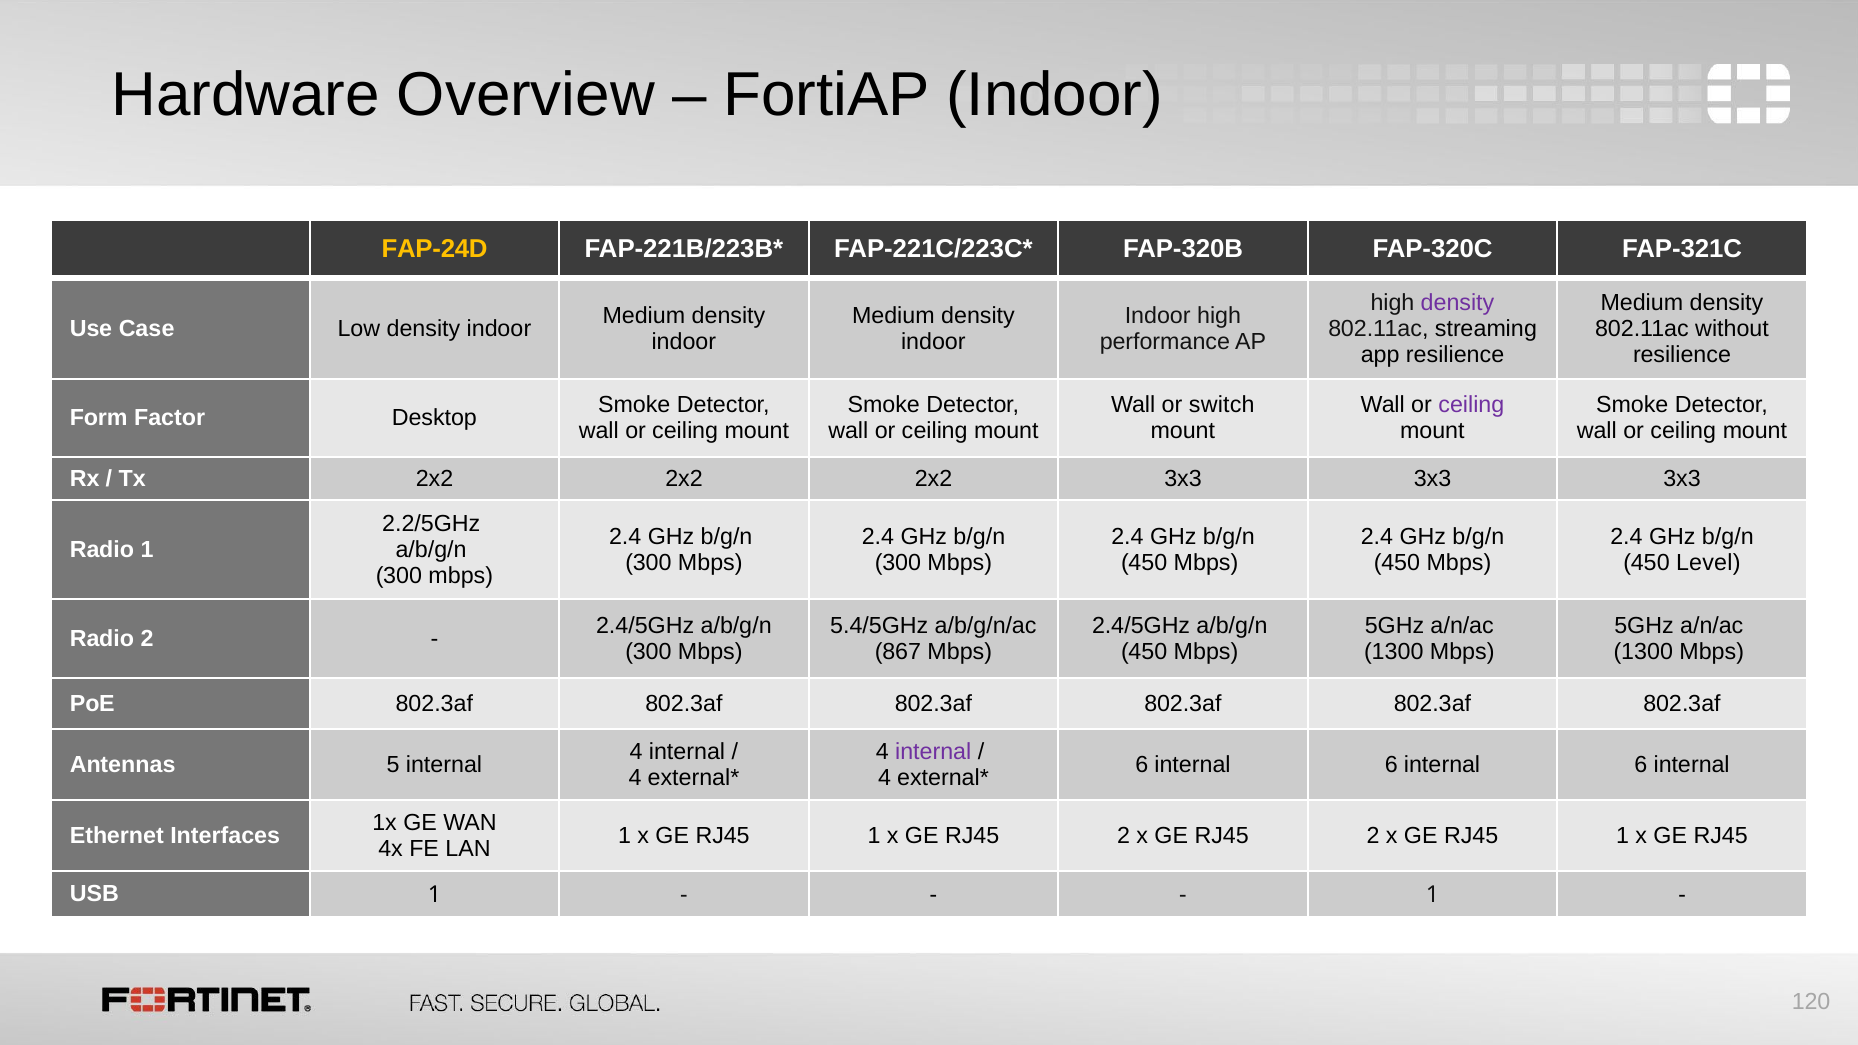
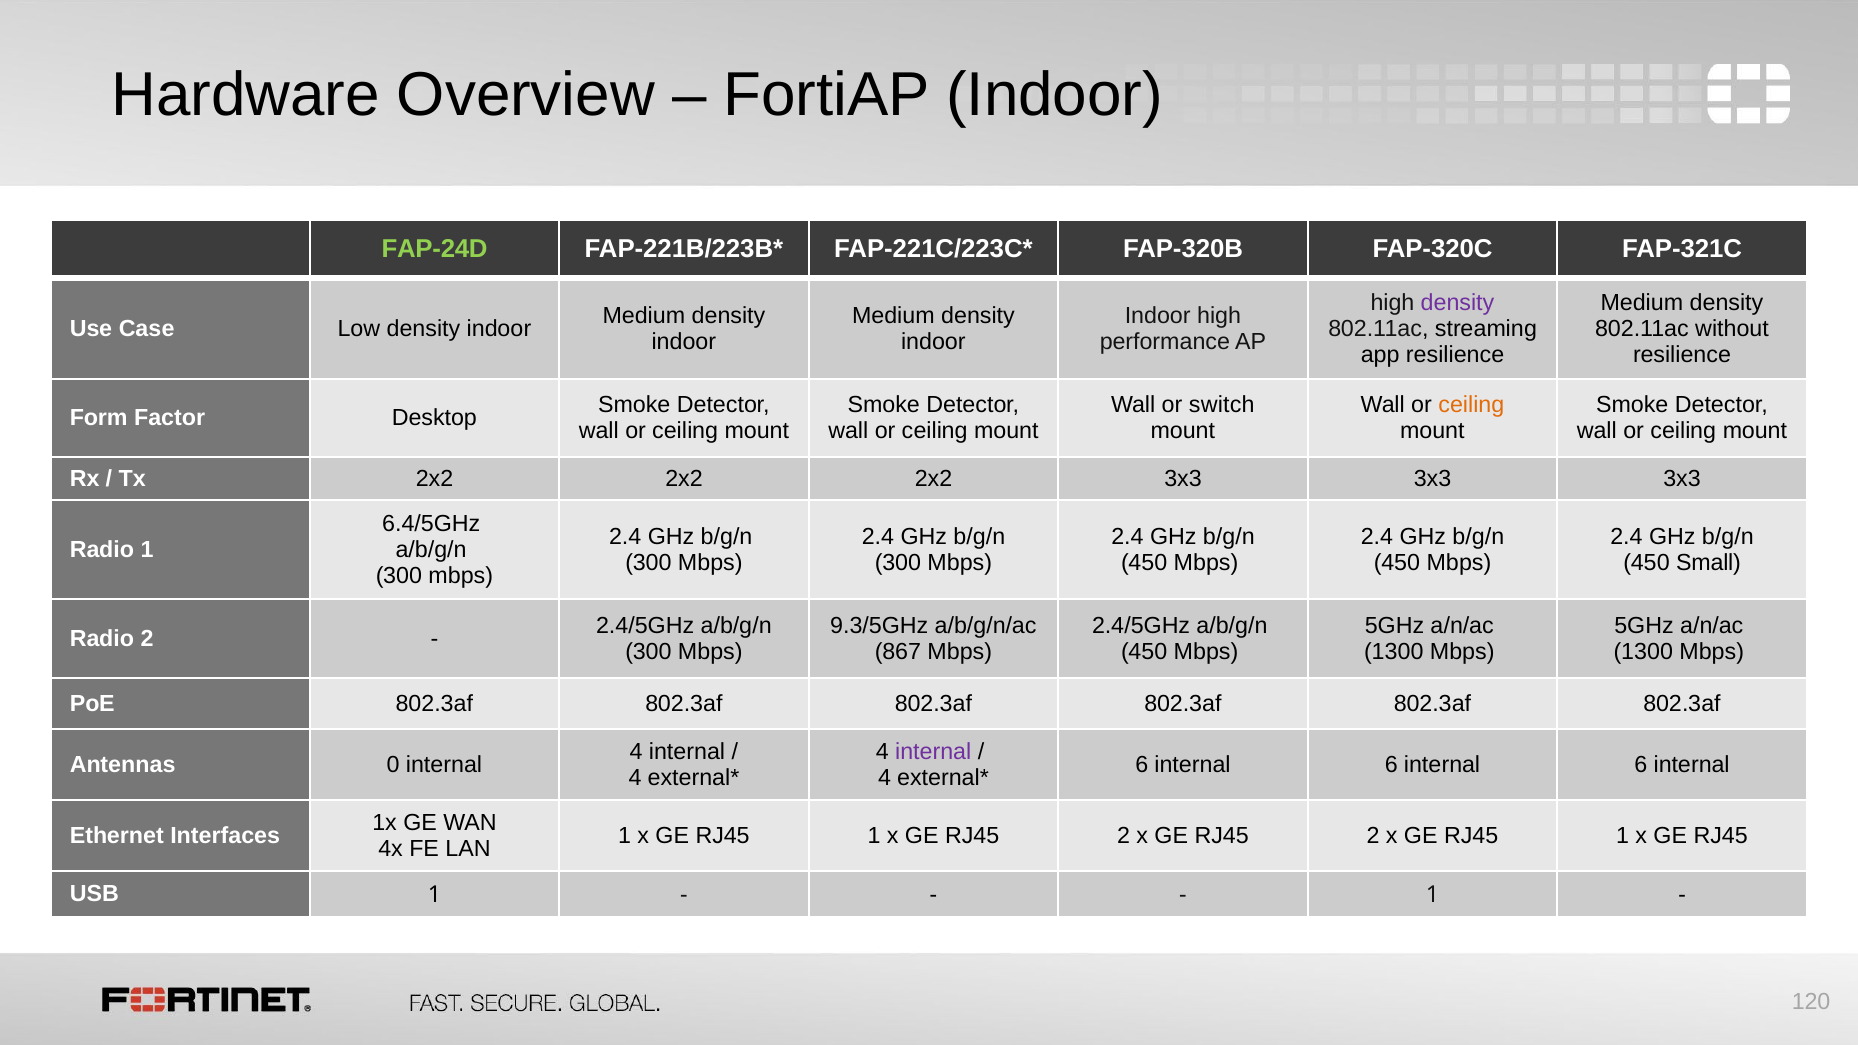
FAP-24D colour: yellow -> light green
ceiling at (1471, 405) colour: purple -> orange
2.2/5GHz: 2.2/5GHz -> 6.4/5GHz
Level: Level -> Small
5.4/5GHz: 5.4/5GHz -> 9.3/5GHz
5: 5 -> 0
